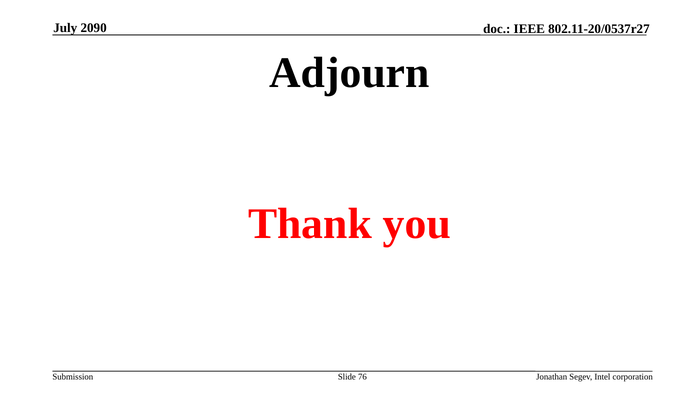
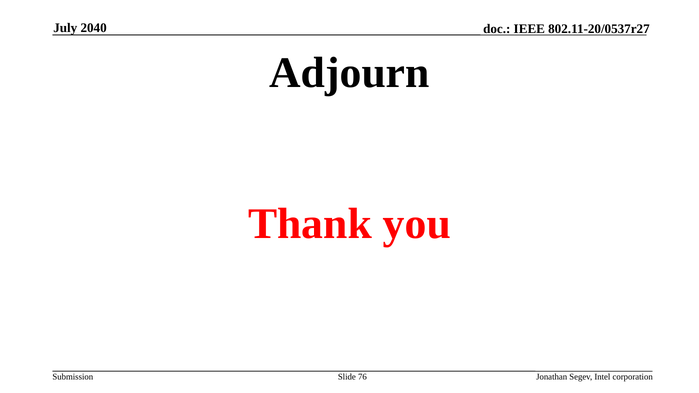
2090: 2090 -> 2040
